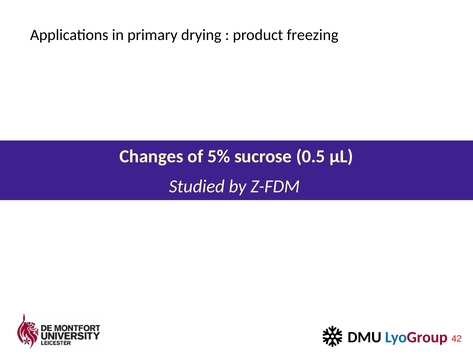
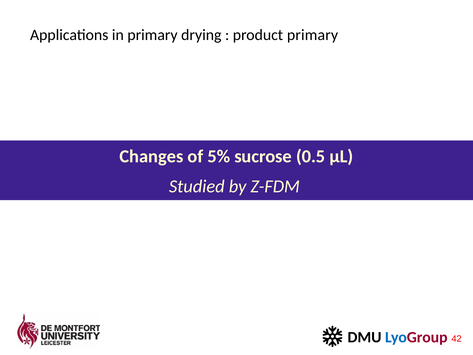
product freezing: freezing -> primary
